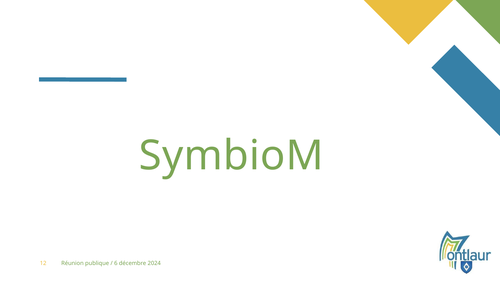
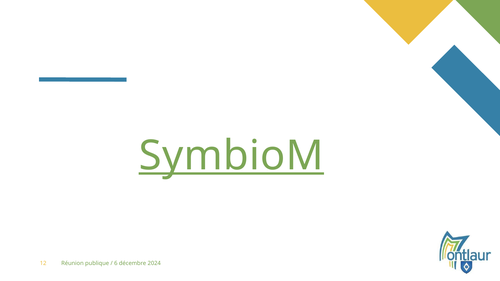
SymbioM underline: none -> present
